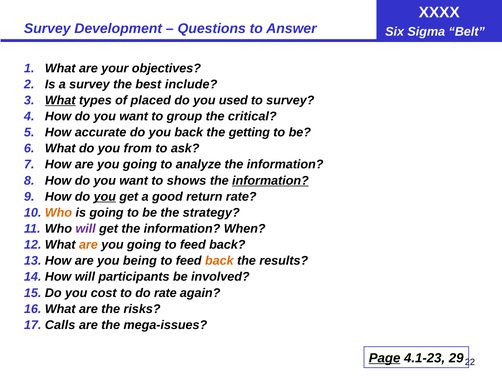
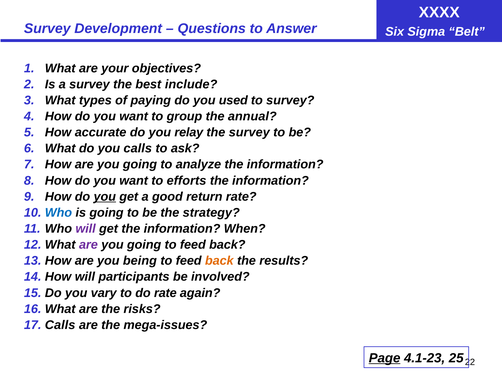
What at (60, 100) underline: present -> none
placed: placed -> paying
critical: critical -> annual
you back: back -> relay
the getting: getting -> survey
you from: from -> calls
shows: shows -> efforts
information at (270, 181) underline: present -> none
Who at (58, 213) colour: orange -> blue
are at (88, 245) colour: orange -> purple
cost: cost -> vary
29: 29 -> 25
